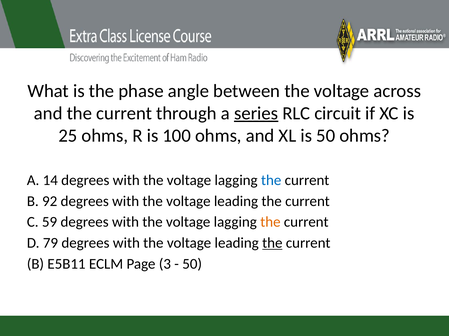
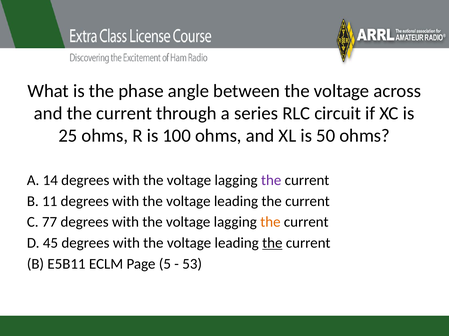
series underline: present -> none
the at (271, 181) colour: blue -> purple
92: 92 -> 11
59: 59 -> 77
79: 79 -> 45
3: 3 -> 5
50 at (192, 264): 50 -> 53
